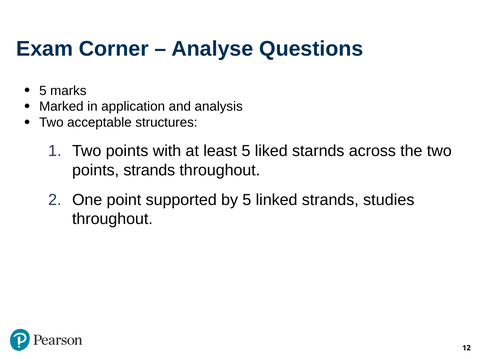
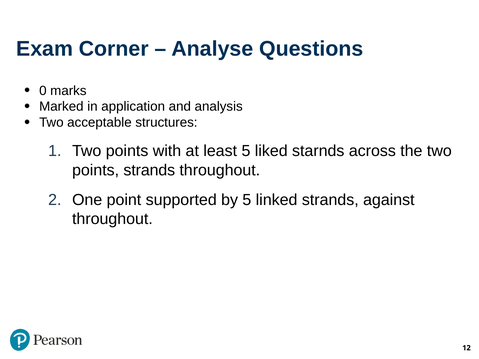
5 at (43, 91): 5 -> 0
studies: studies -> against
